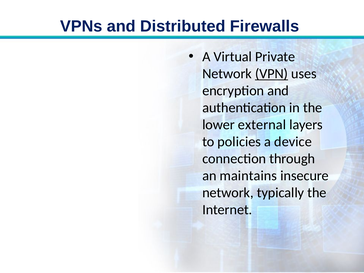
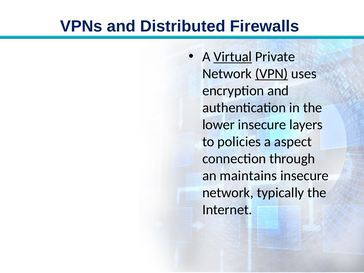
Virtual underline: none -> present
lower external: external -> insecure
device: device -> aspect
